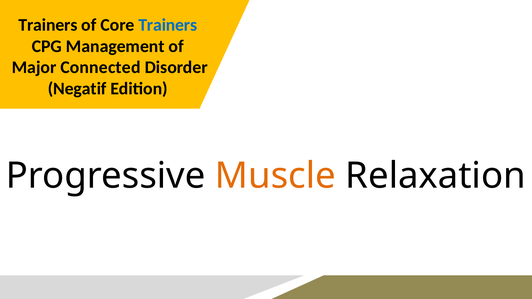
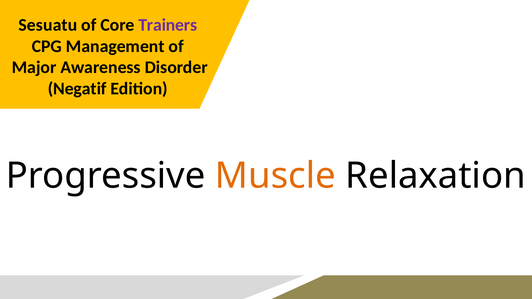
Trainers at (48, 25): Trainers -> Sesuatu
Trainers at (168, 25) colour: blue -> purple
Connected: Connected -> Awareness
